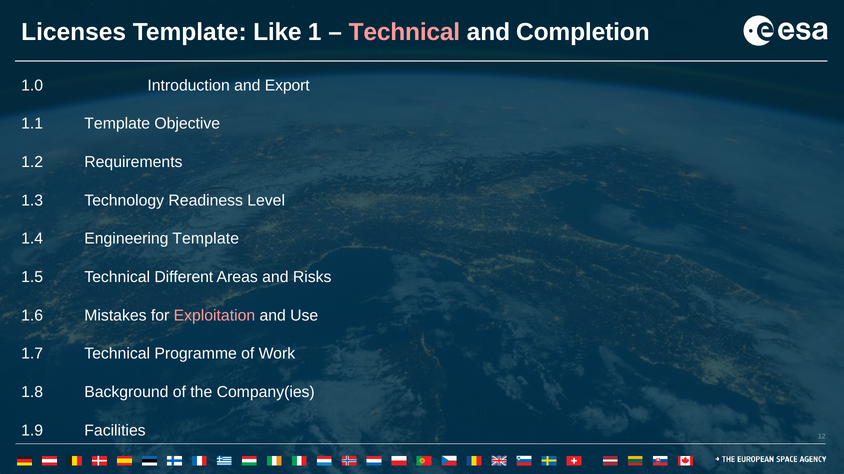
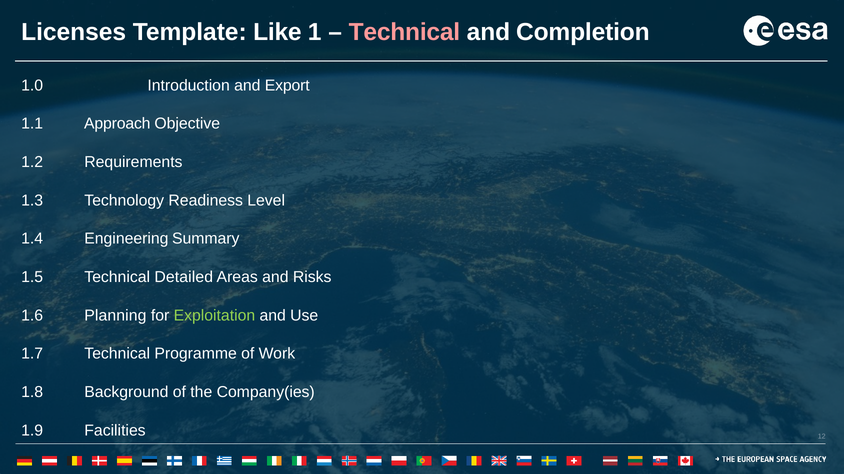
1.1 Template: Template -> Approach
Engineering Template: Template -> Summary
Different: Different -> Detailed
Mistakes: Mistakes -> Planning
Exploitation colour: pink -> light green
